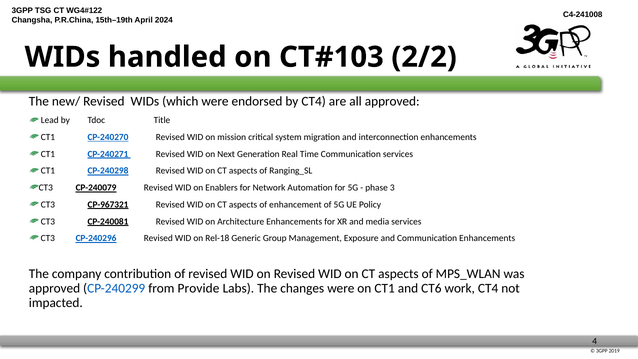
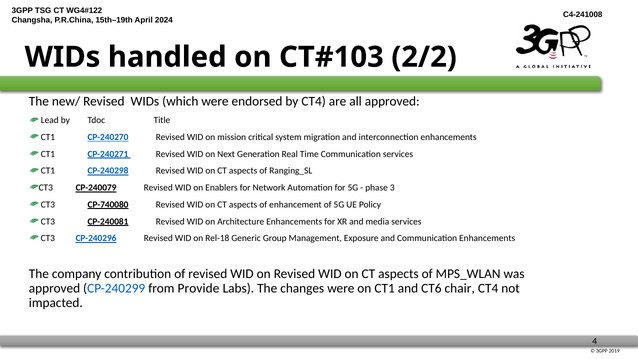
CP-967321: CP-967321 -> CP-740080
work: work -> chair
